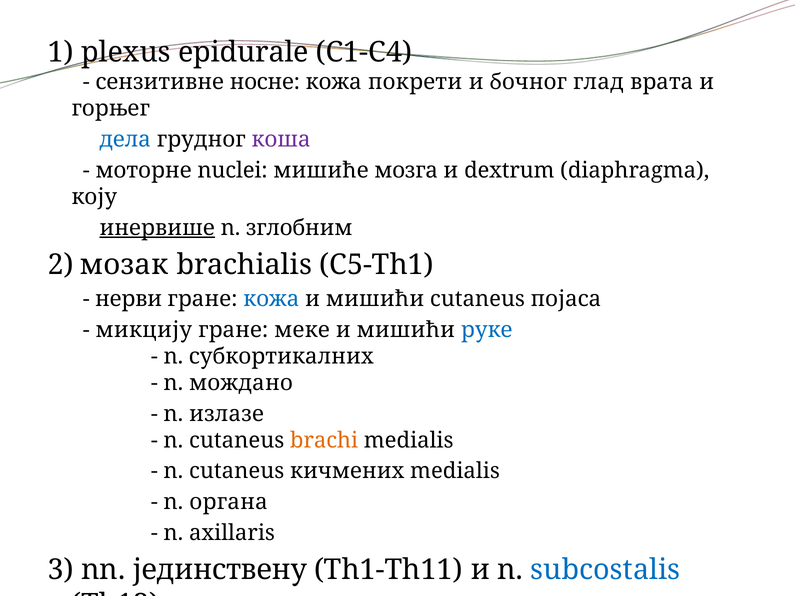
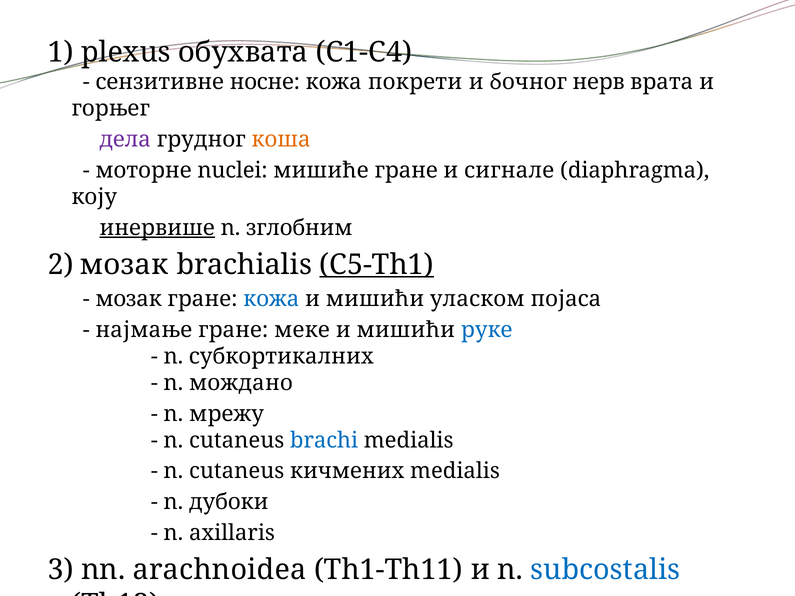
epidurale: epidurale -> обухвата
глад: глад -> нерв
дела colour: blue -> purple
коша at (281, 140) colour: purple -> orange
мишиће мозга: мозга -> гране
dextrum: dextrum -> сигнале
C5-Th1 underline: none -> present
нерви at (129, 299): нерви -> мозак
мишићи cutaneus: cutaneus -> уласком
микцију: микцију -> најмање
излазе: излазе -> мрежу
brachi colour: orange -> blue
органа: органа -> дубоки
јединствену: јединствену -> arachnoidea
